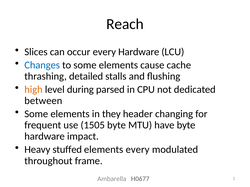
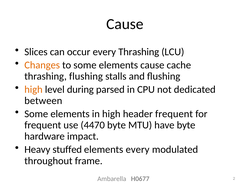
Reach at (125, 24): Reach -> Cause
every Hardware: Hardware -> Thrashing
Changes colour: blue -> orange
thrashing detailed: detailed -> flushing
in they: they -> high
header changing: changing -> frequent
1505: 1505 -> 4470
